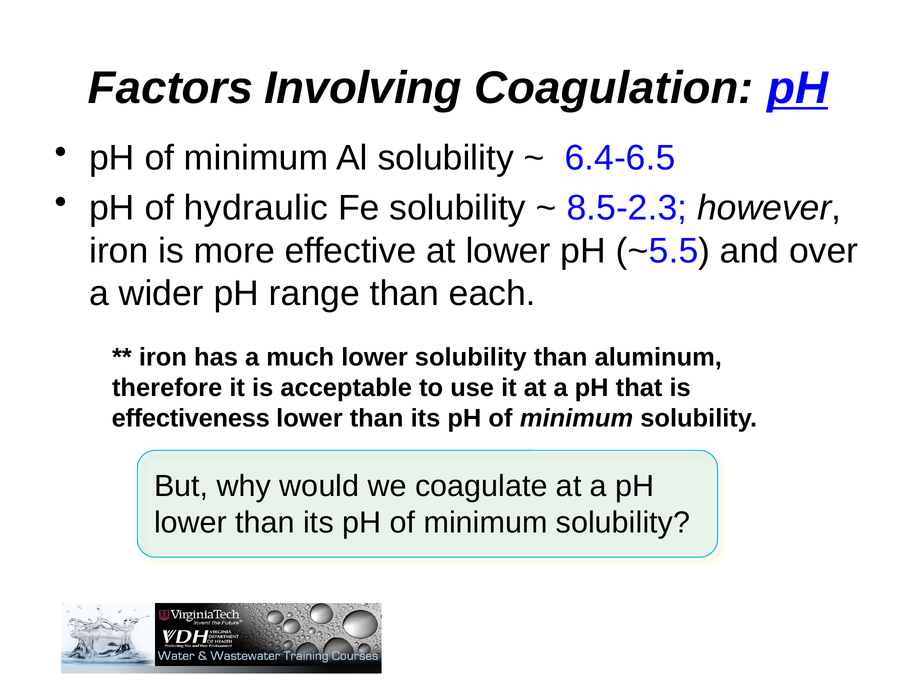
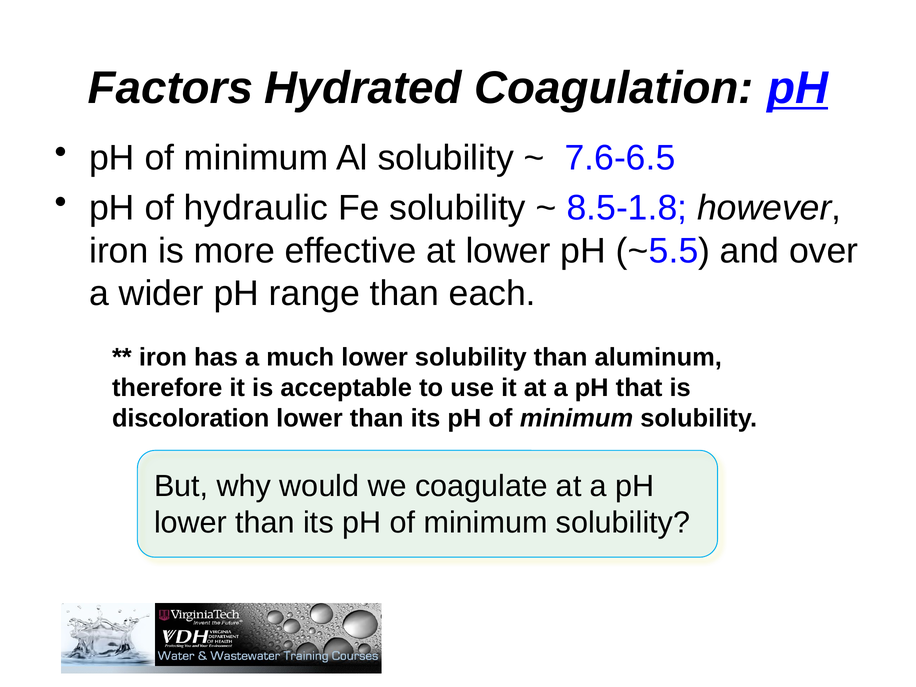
Involving: Involving -> Hydrated
6.4-6.5: 6.4-6.5 -> 7.6-6.5
8.5-2.3: 8.5-2.3 -> 8.5-1.8
effectiveness: effectiveness -> discoloration
